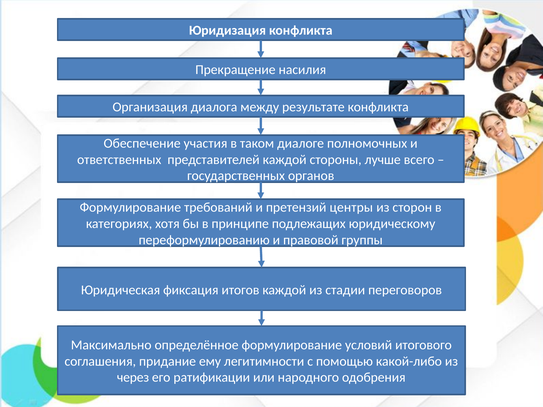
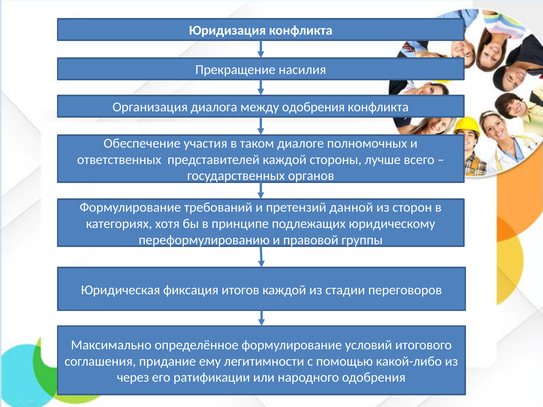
между результате: результате -> одобрения
центры: центры -> данной
